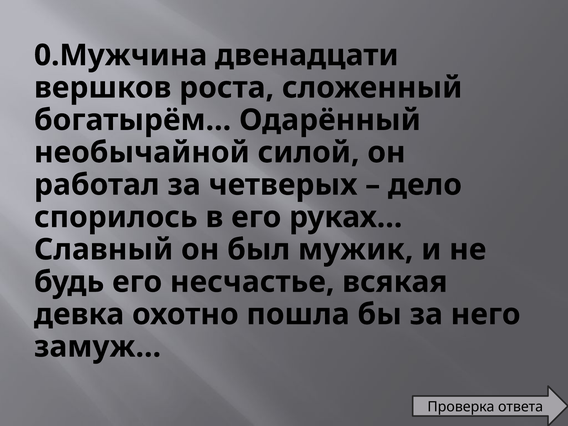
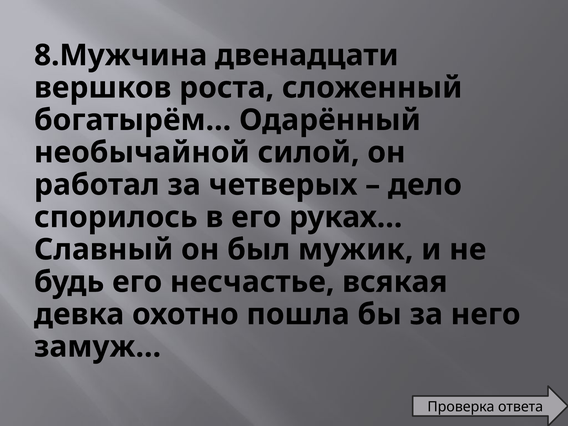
0.Мужчина: 0.Мужчина -> 8.Мужчина
